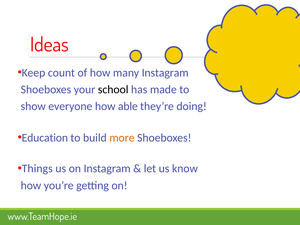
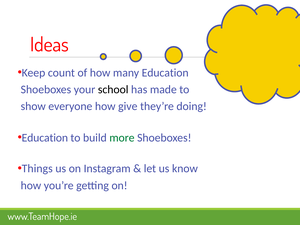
many Instagram: Instagram -> Education
able: able -> give
more colour: orange -> green
